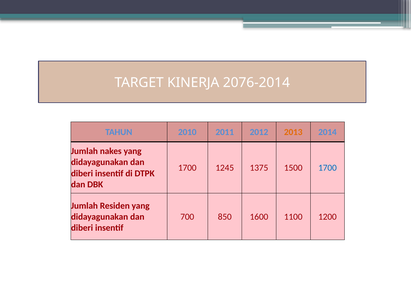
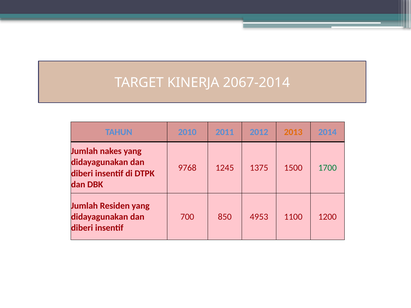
2076-2014: 2076-2014 -> 2067-2014
1700 at (187, 168): 1700 -> 9768
1700 at (327, 168) colour: blue -> green
1600: 1600 -> 4953
